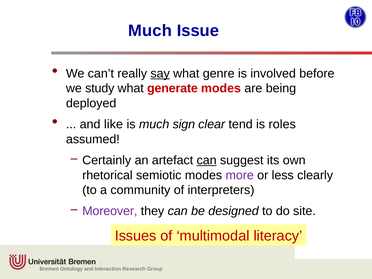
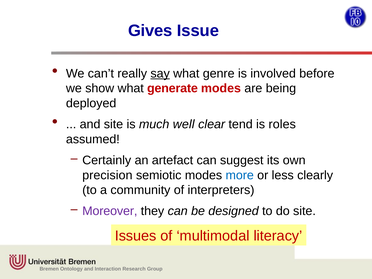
Much at (150, 31): Much -> Gives
study: study -> show
and like: like -> site
sign: sign -> well
can at (207, 160) underline: present -> none
rhetorical: rhetorical -> precision
more colour: purple -> blue
